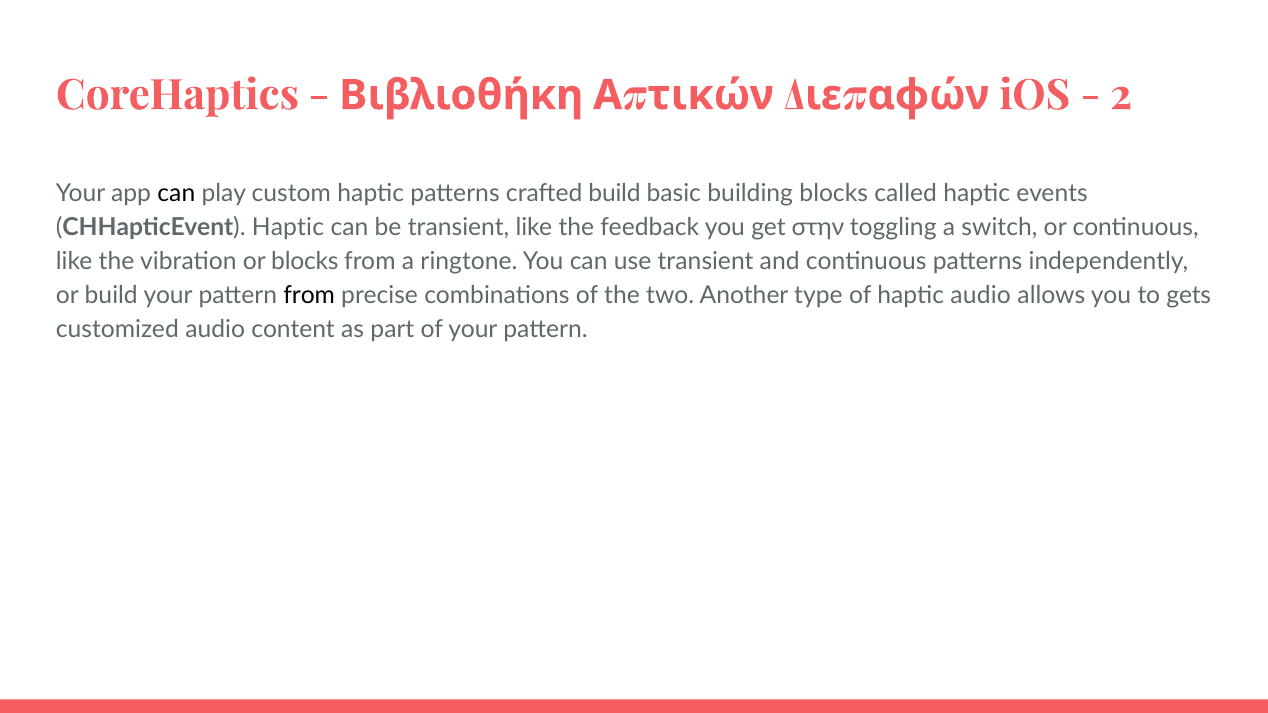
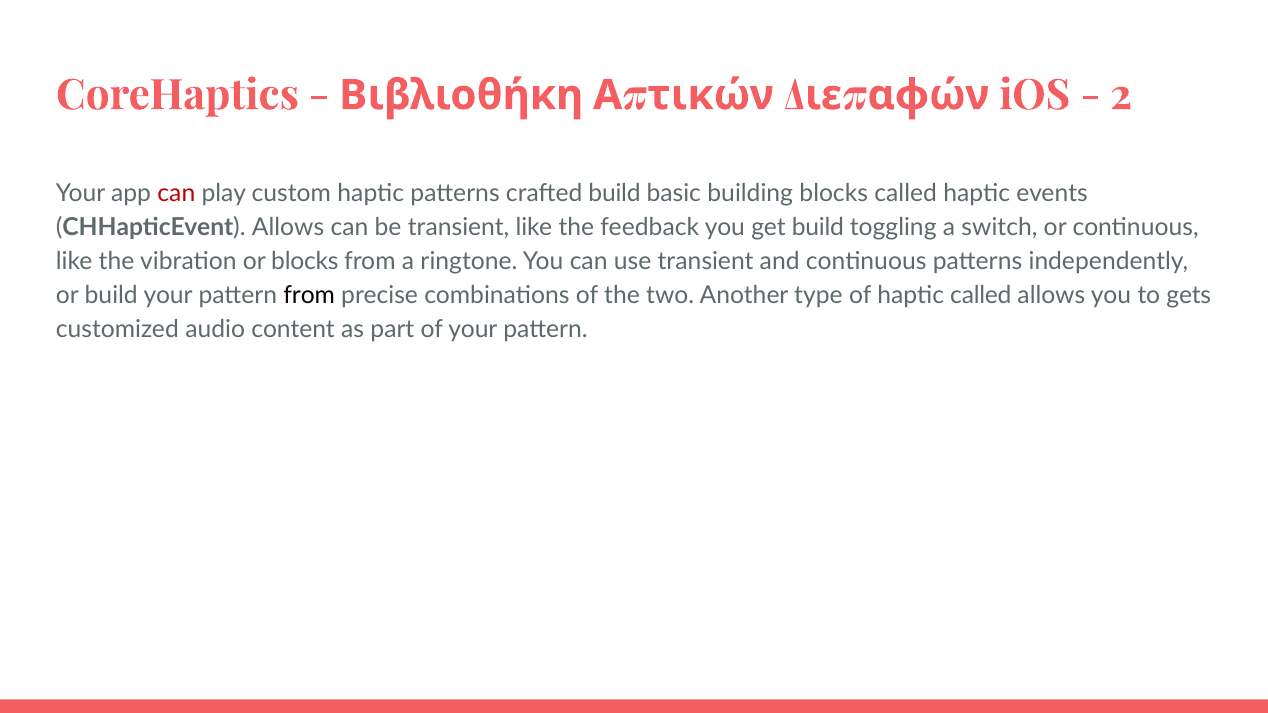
can at (176, 193) colour: black -> red
CHHapticEvent Haptic: Haptic -> Allows
get στην: στην -> build
haptic audio: audio -> called
